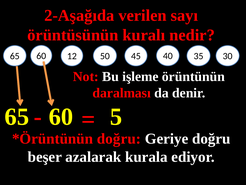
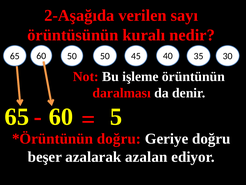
12 at (72, 56): 12 -> 50
kurala: kurala -> azalan
